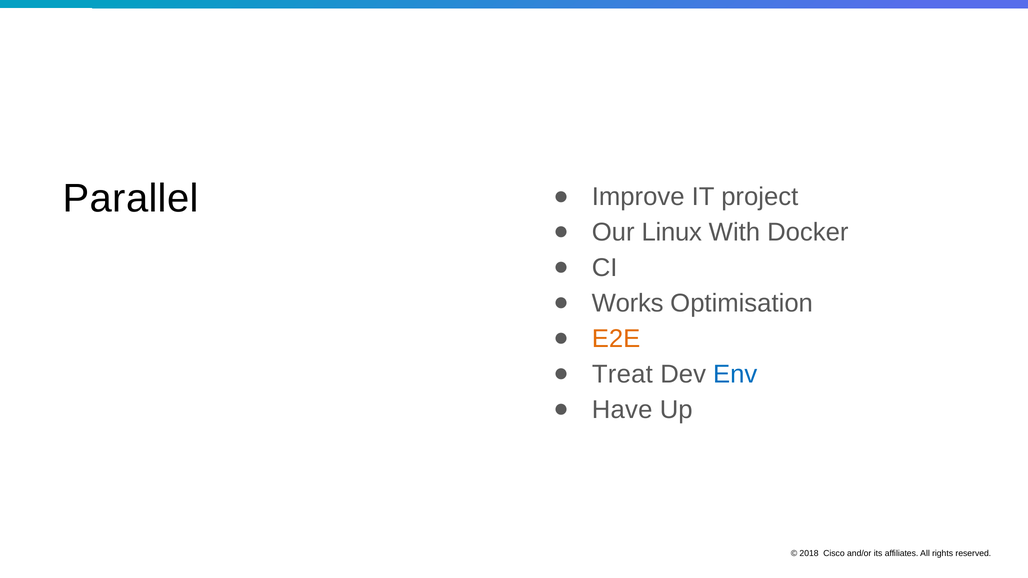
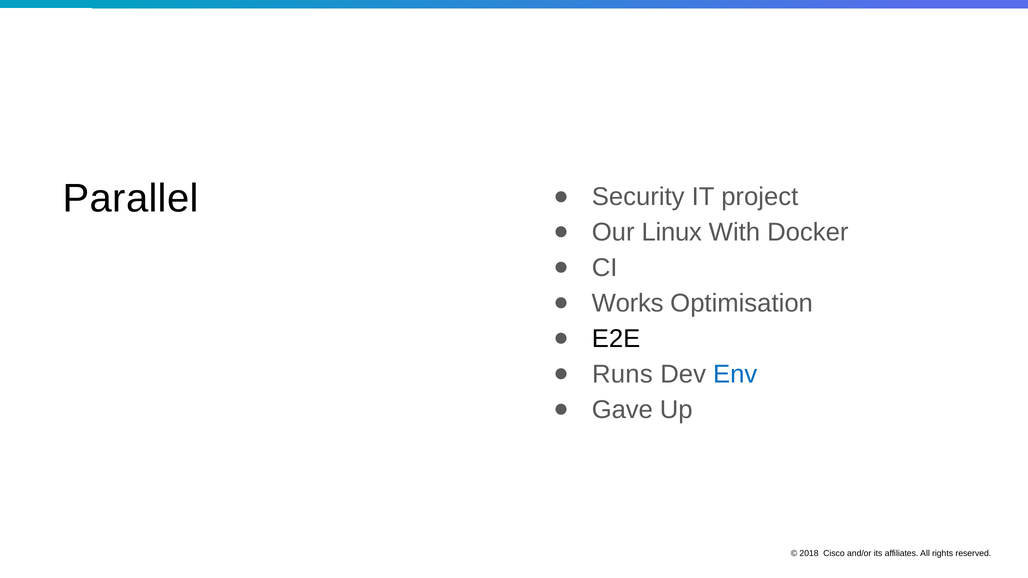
Improve: Improve -> Security
E2E colour: orange -> black
Treat: Treat -> Runs
Have: Have -> Gave
